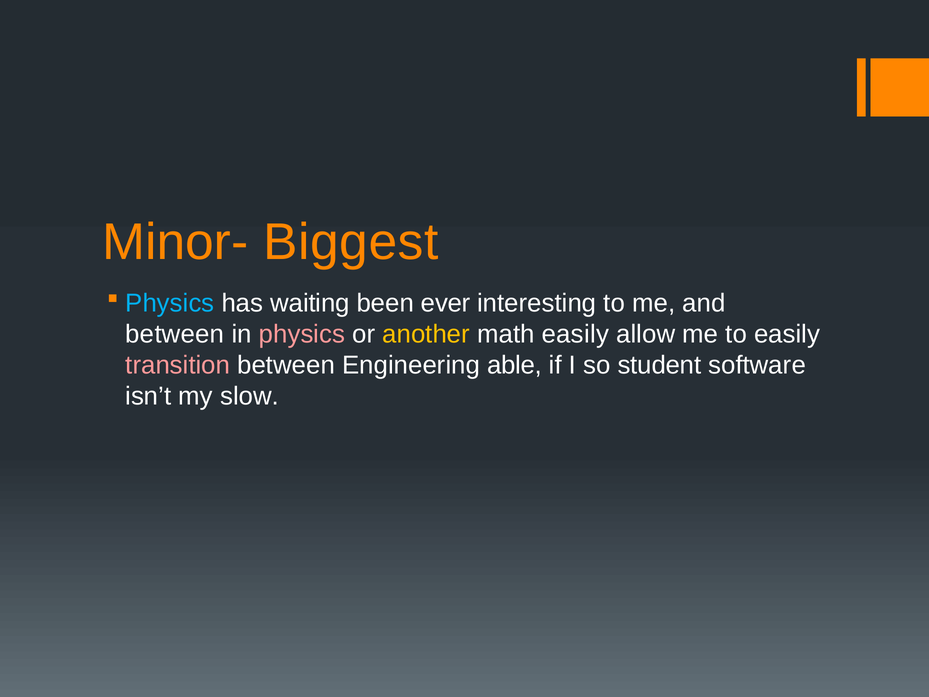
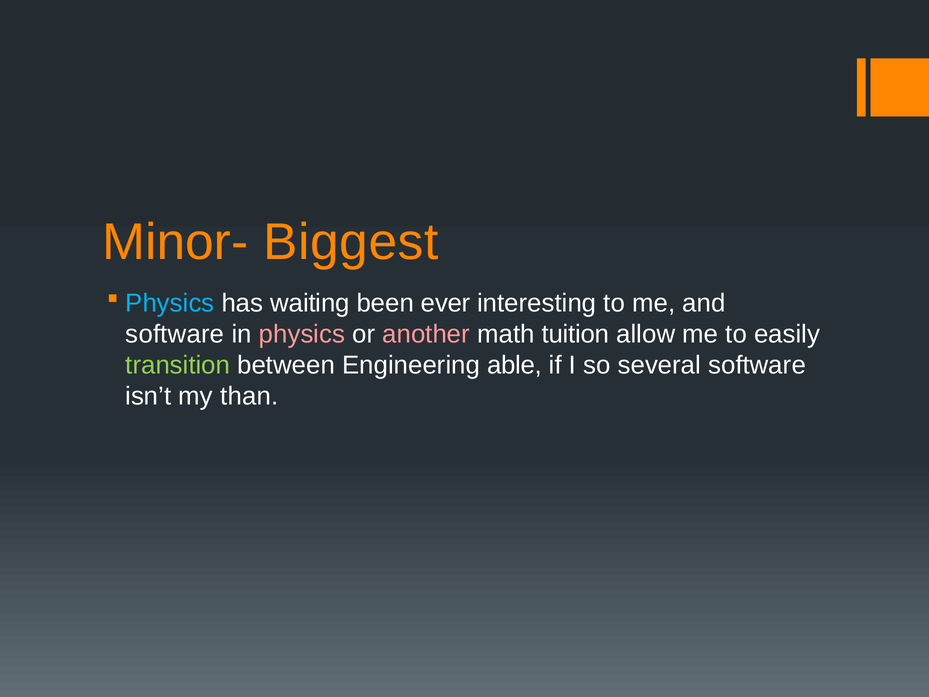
between at (175, 334): between -> software
another colour: yellow -> pink
math easily: easily -> tuition
transition colour: pink -> light green
student: student -> several
slow: slow -> than
